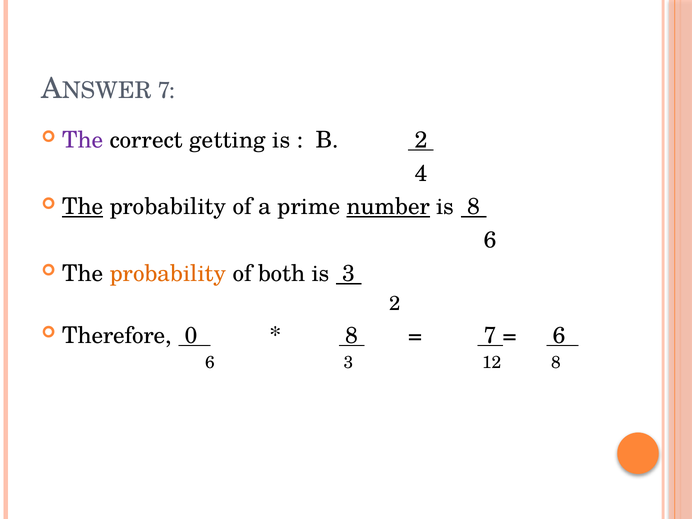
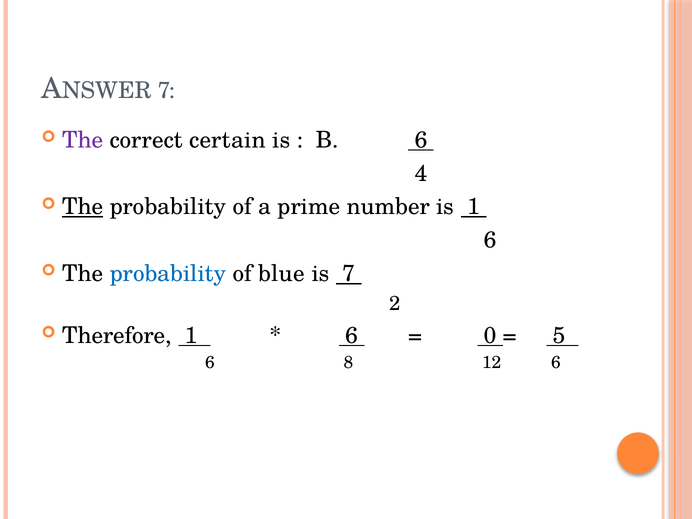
getting: getting -> certain
B 2: 2 -> 6
number underline: present -> none
is 8: 8 -> 1
probability at (168, 274) colour: orange -> blue
both: both -> blue
is 3: 3 -> 7
Therefore 0: 0 -> 1
8 at (352, 335): 8 -> 6
7 at (490, 335): 7 -> 0
6 at (559, 335): 6 -> 5
6 3: 3 -> 8
12 8: 8 -> 6
